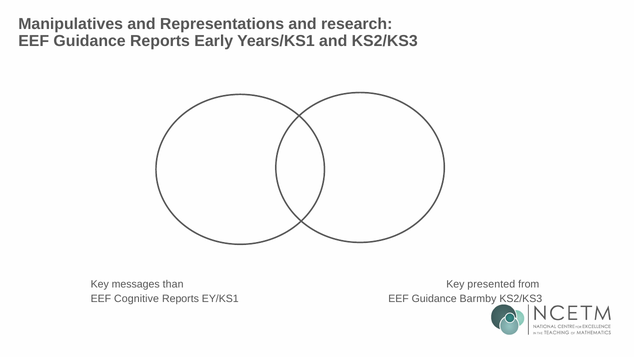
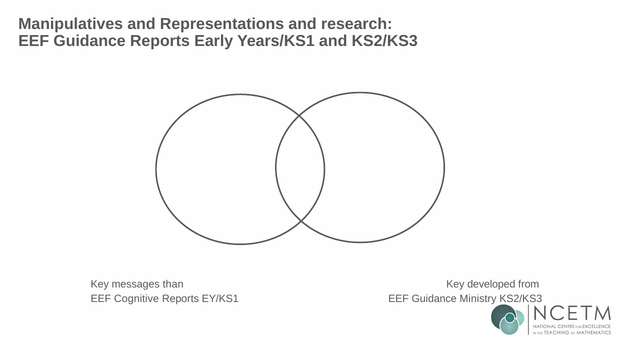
presented: presented -> developed
Barmby: Barmby -> Ministry
